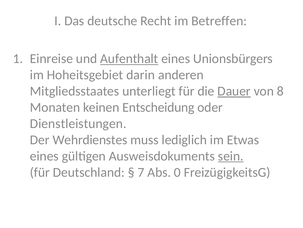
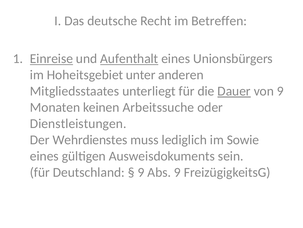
Einreise underline: none -> present
darin: darin -> unter
von 8: 8 -> 9
Entscheidung: Entscheidung -> Arbeitssuche
Etwas: Etwas -> Sowie
sein underline: present -> none
7 at (141, 172): 7 -> 9
Abs 0: 0 -> 9
